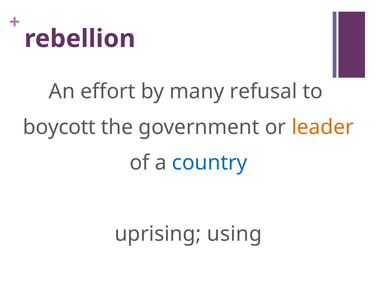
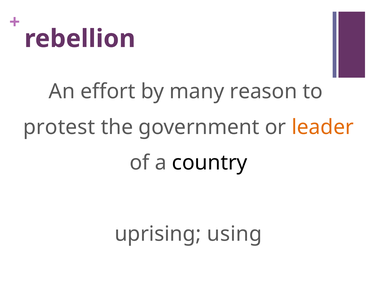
refusal: refusal -> reason
boycott: boycott -> protest
country colour: blue -> black
